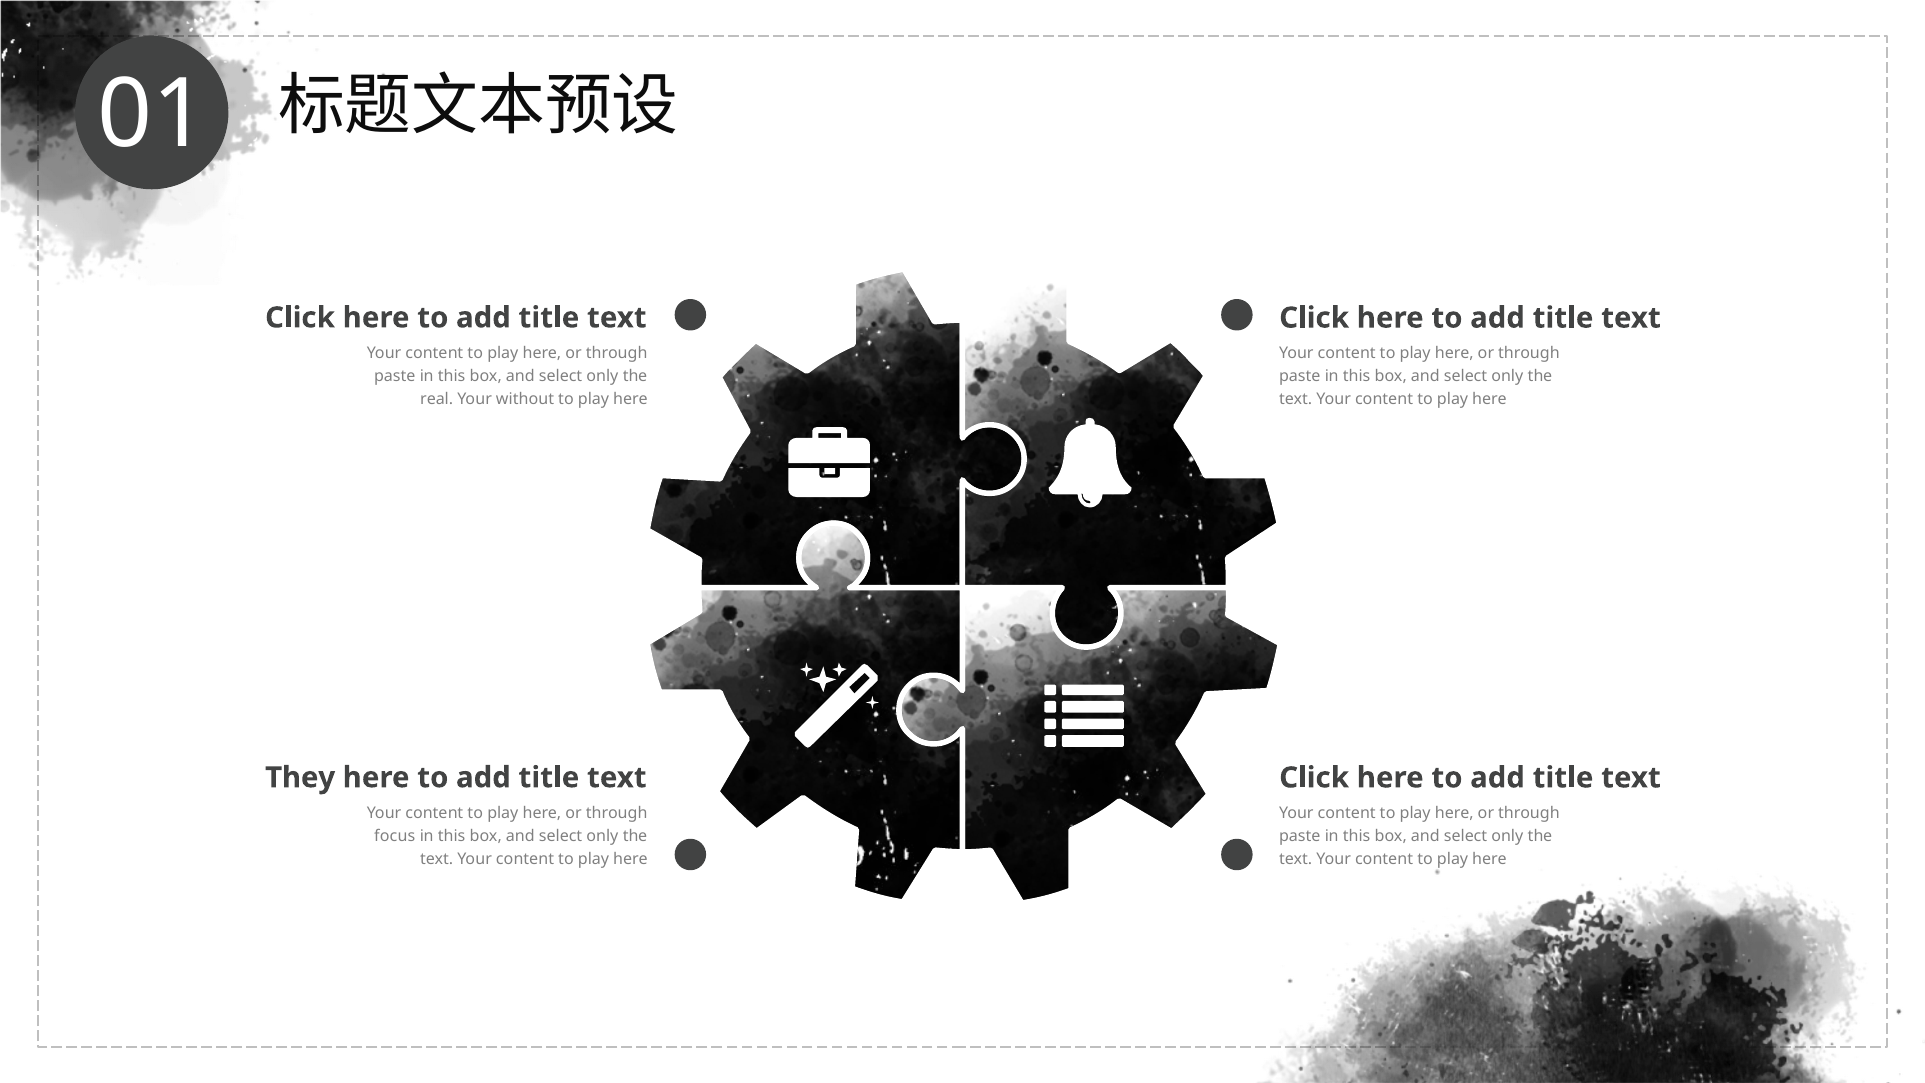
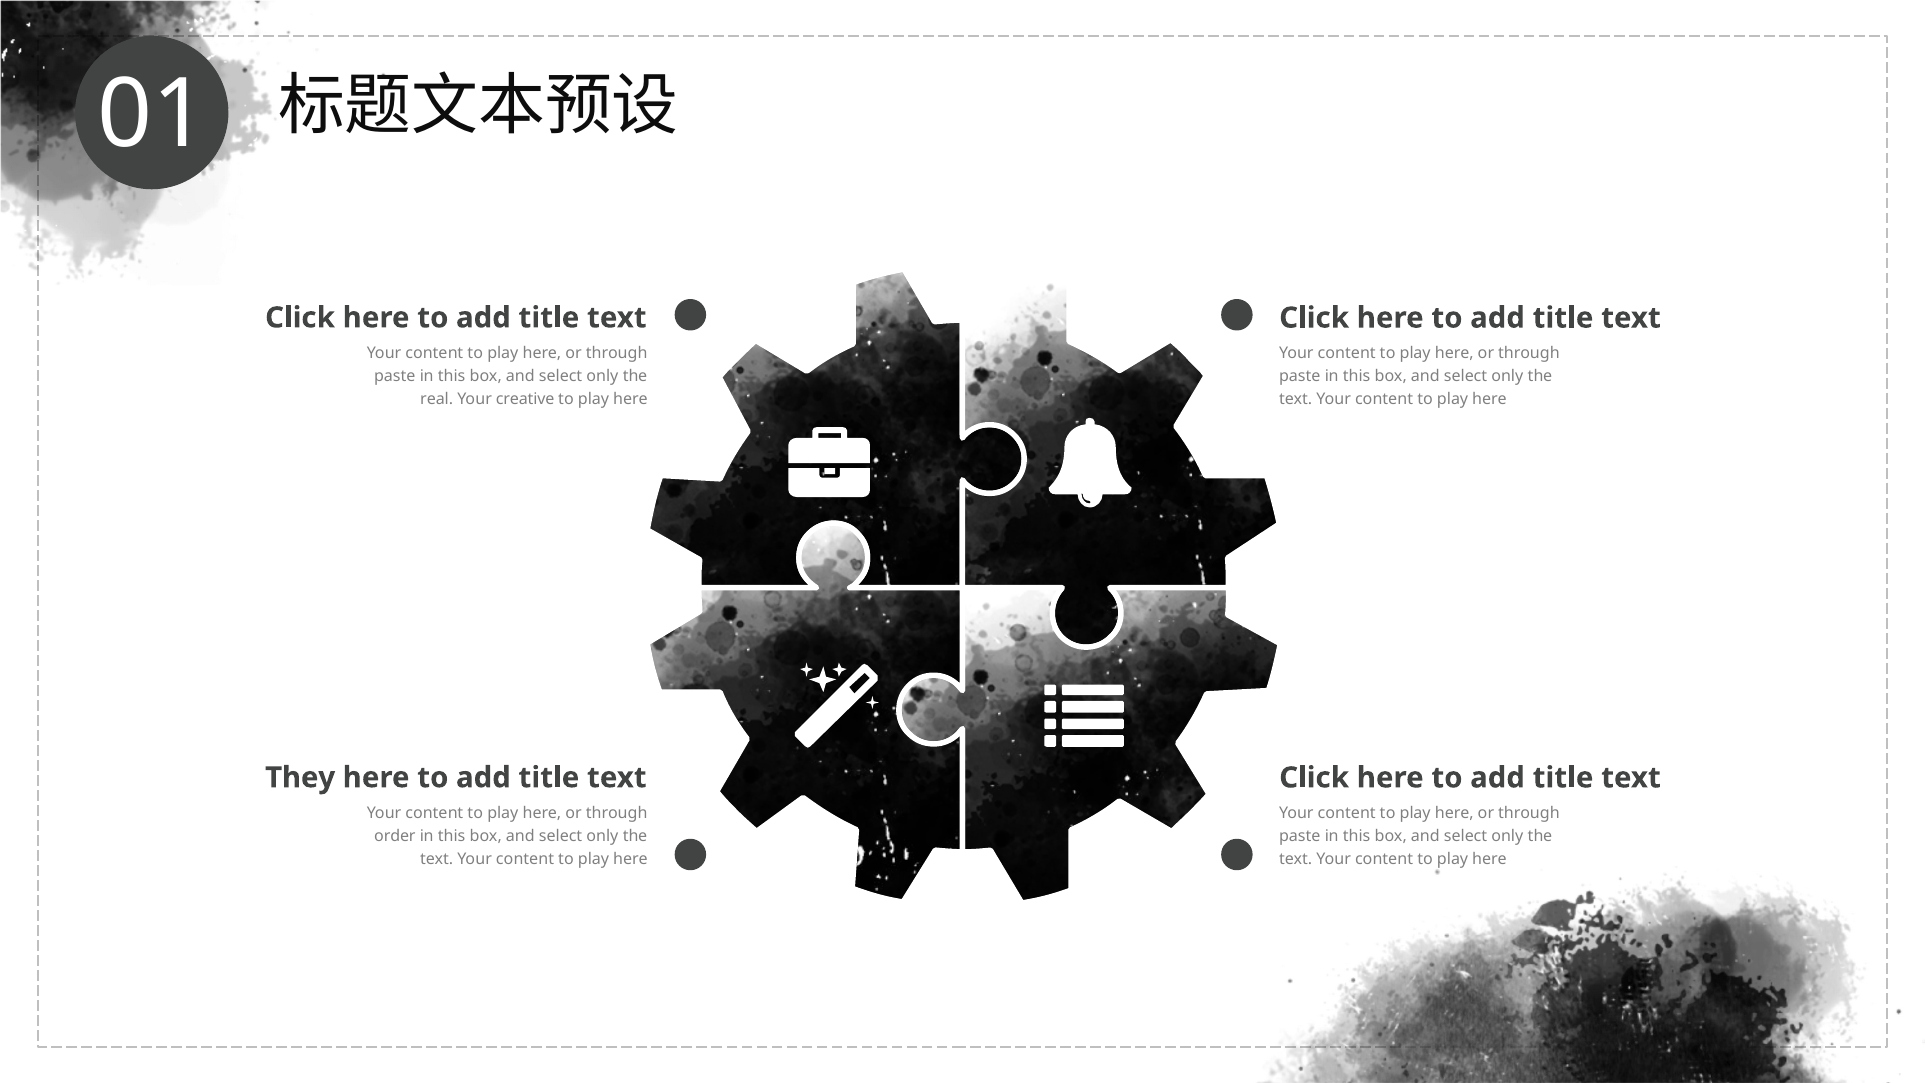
without: without -> creative
focus: focus -> order
